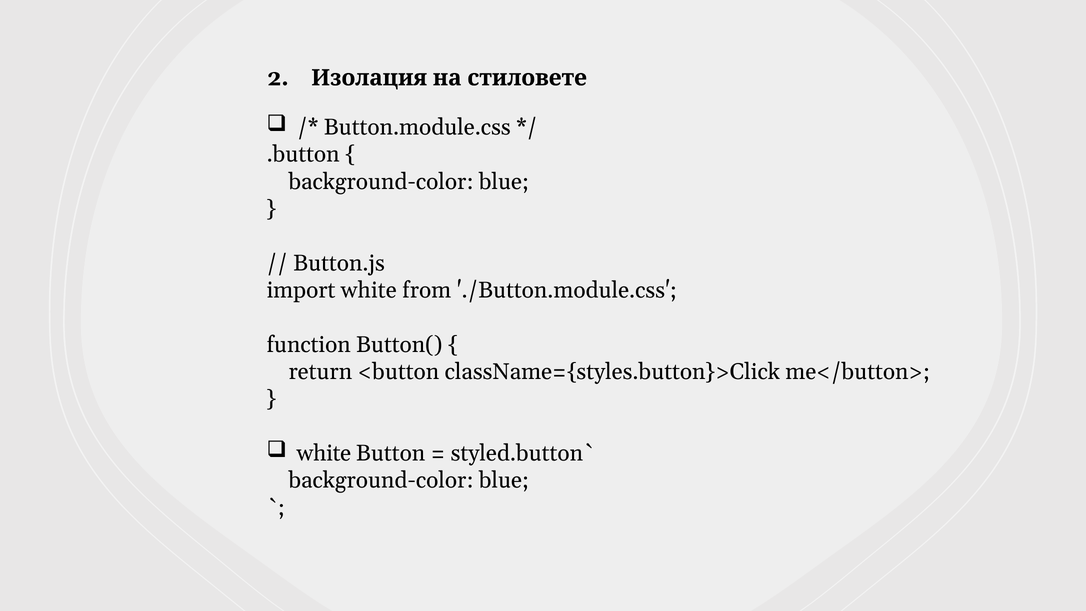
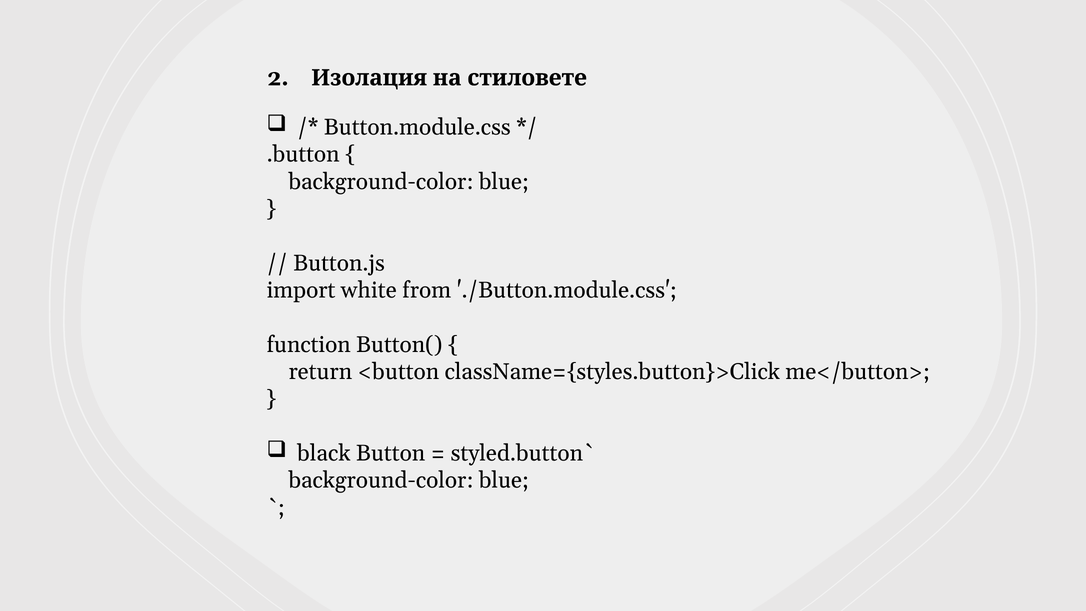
white at (324, 453): white -> black
